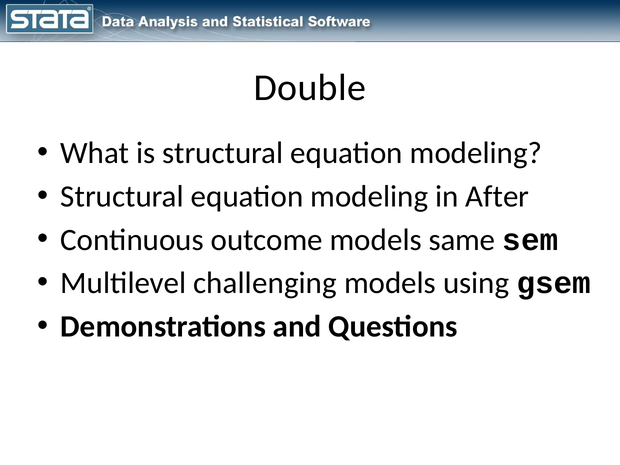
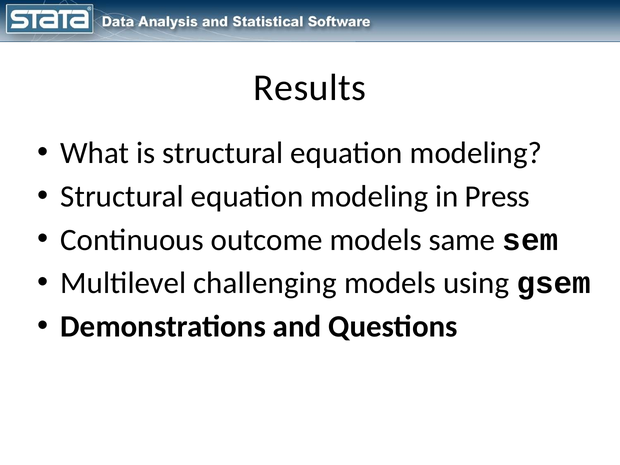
Double: Double -> Results
After: After -> Press
